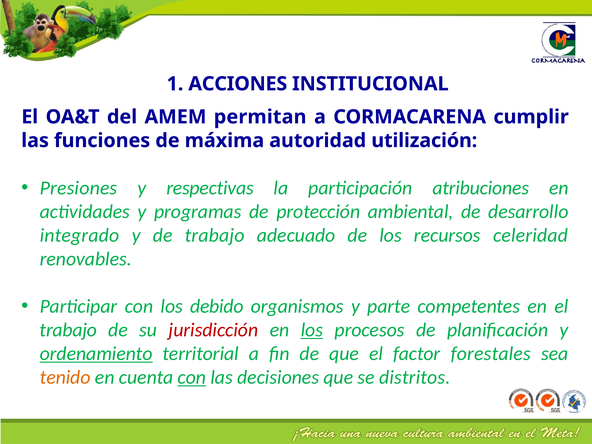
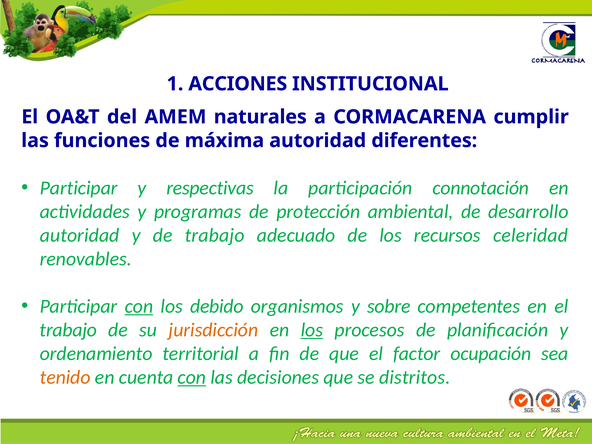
permitan: permitan -> naturales
utilización: utilización -> diferentes
Presiones at (79, 188): Presiones -> Participar
atribuciones: atribuciones -> connotación
integrado at (80, 235): integrado -> autoridad
con at (139, 306) underline: none -> present
parte: parte -> sobre
jurisdicción colour: red -> orange
ordenamiento underline: present -> none
forestales: forestales -> ocupación
